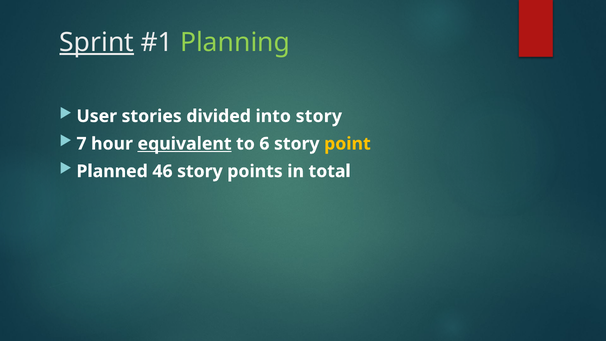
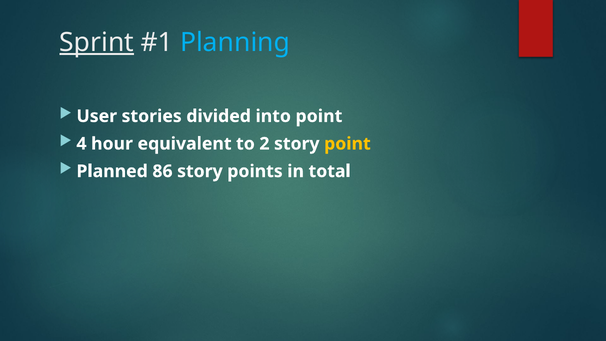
Planning colour: light green -> light blue
into story: story -> point
7: 7 -> 4
equivalent underline: present -> none
6: 6 -> 2
46: 46 -> 86
